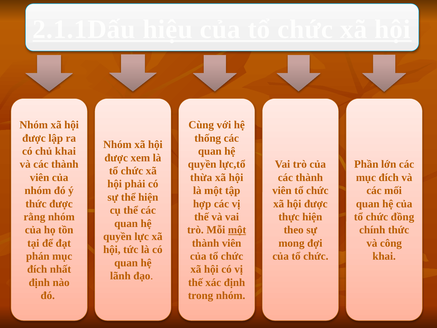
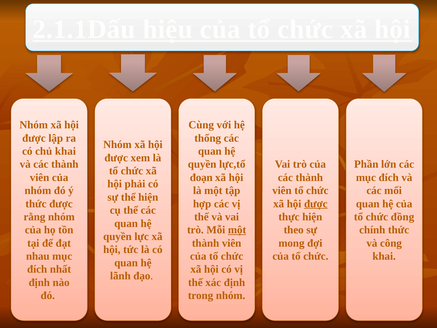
thừa: thừa -> đoạn
được at (316, 204) underline: none -> present
phán: phán -> nhau
